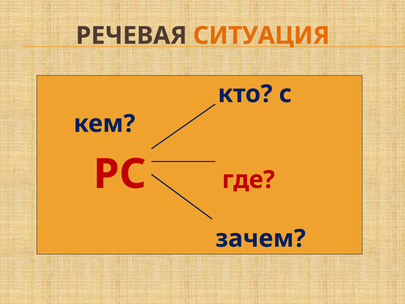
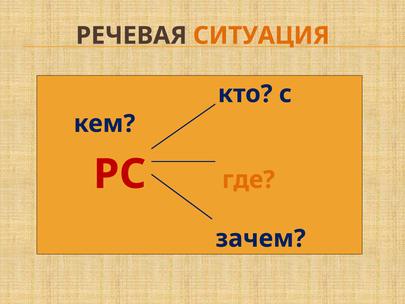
где colour: red -> orange
